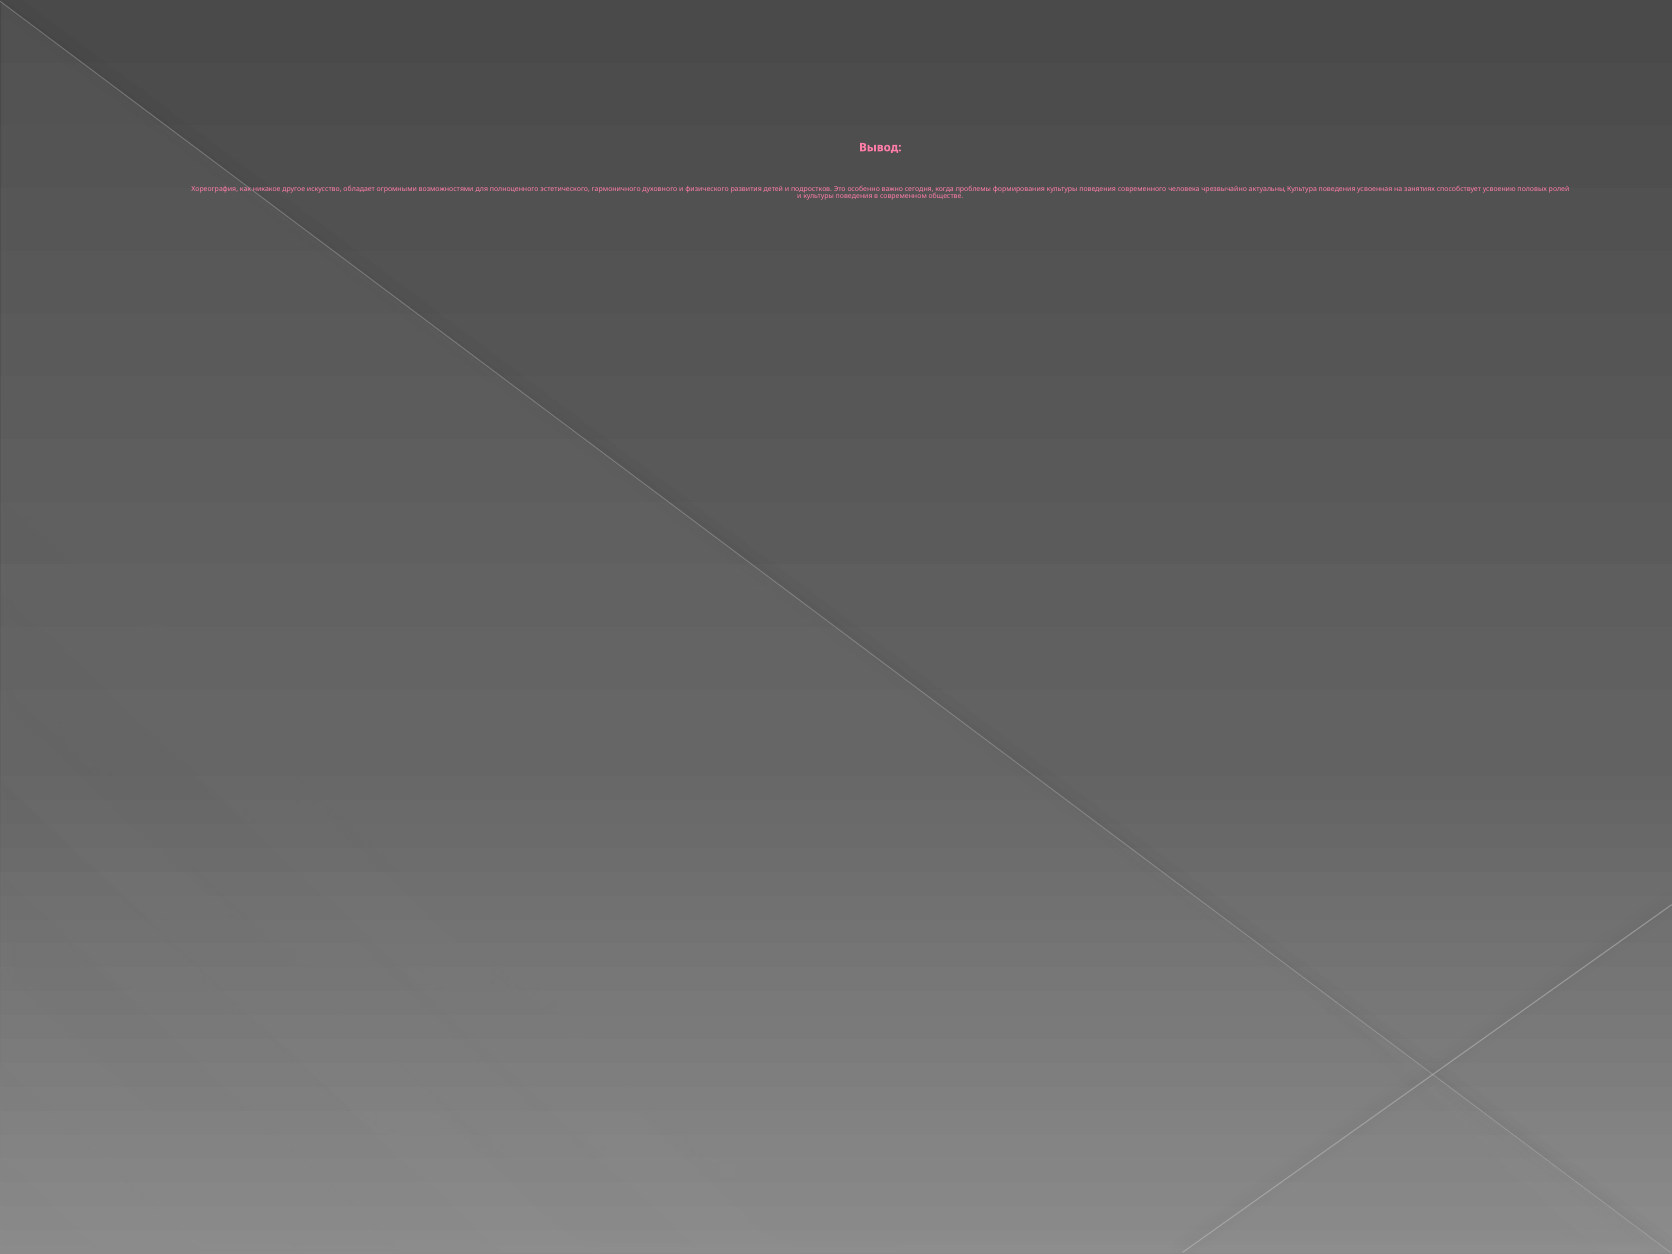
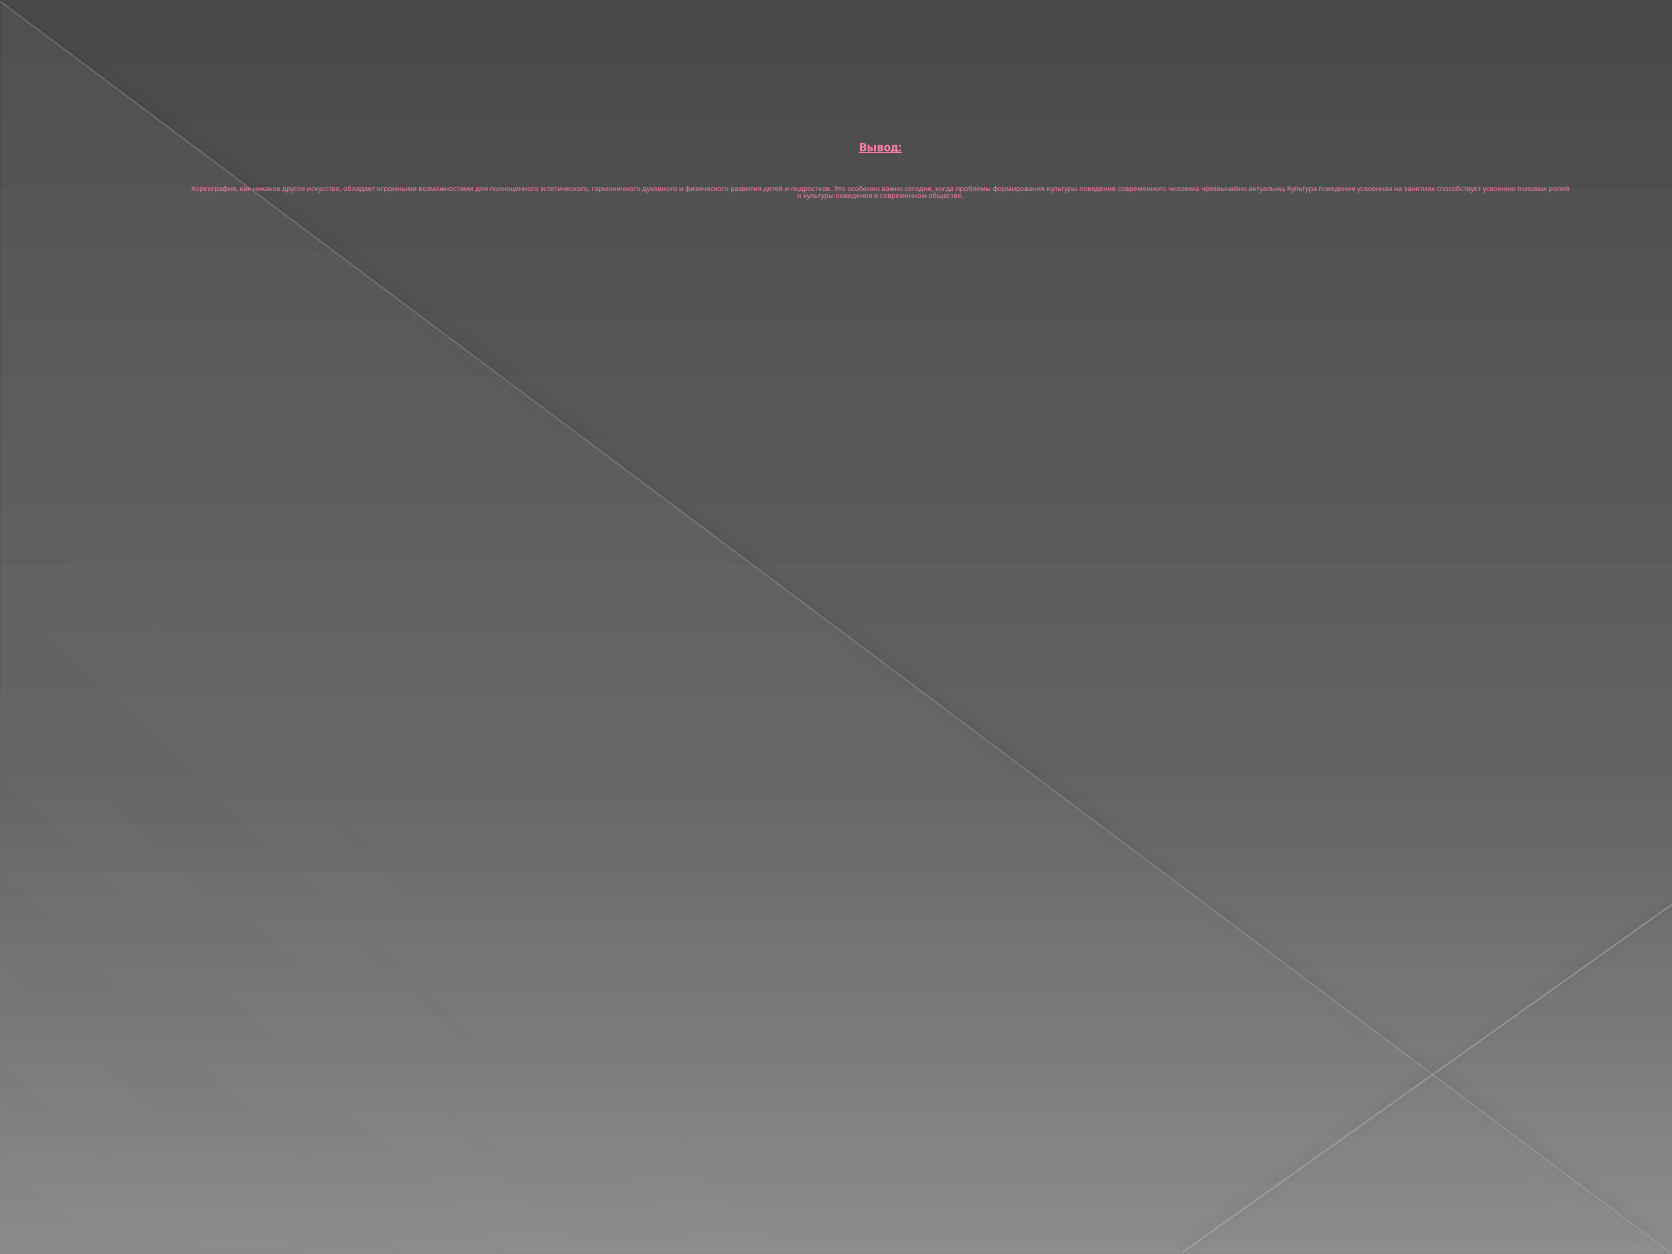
Вывод underline: none -> present
